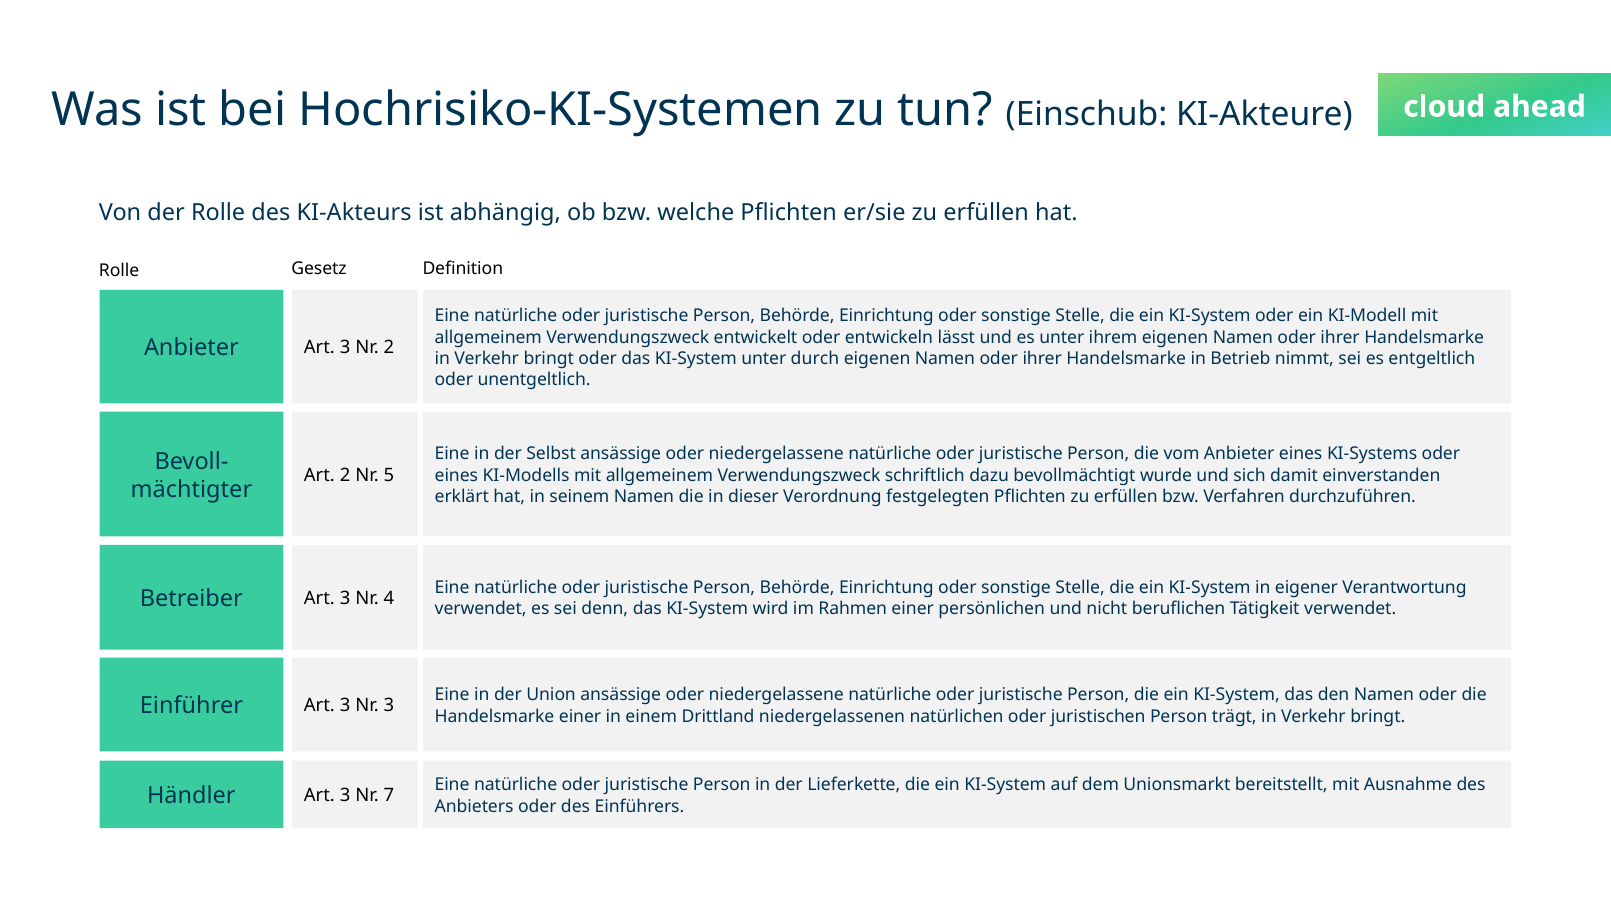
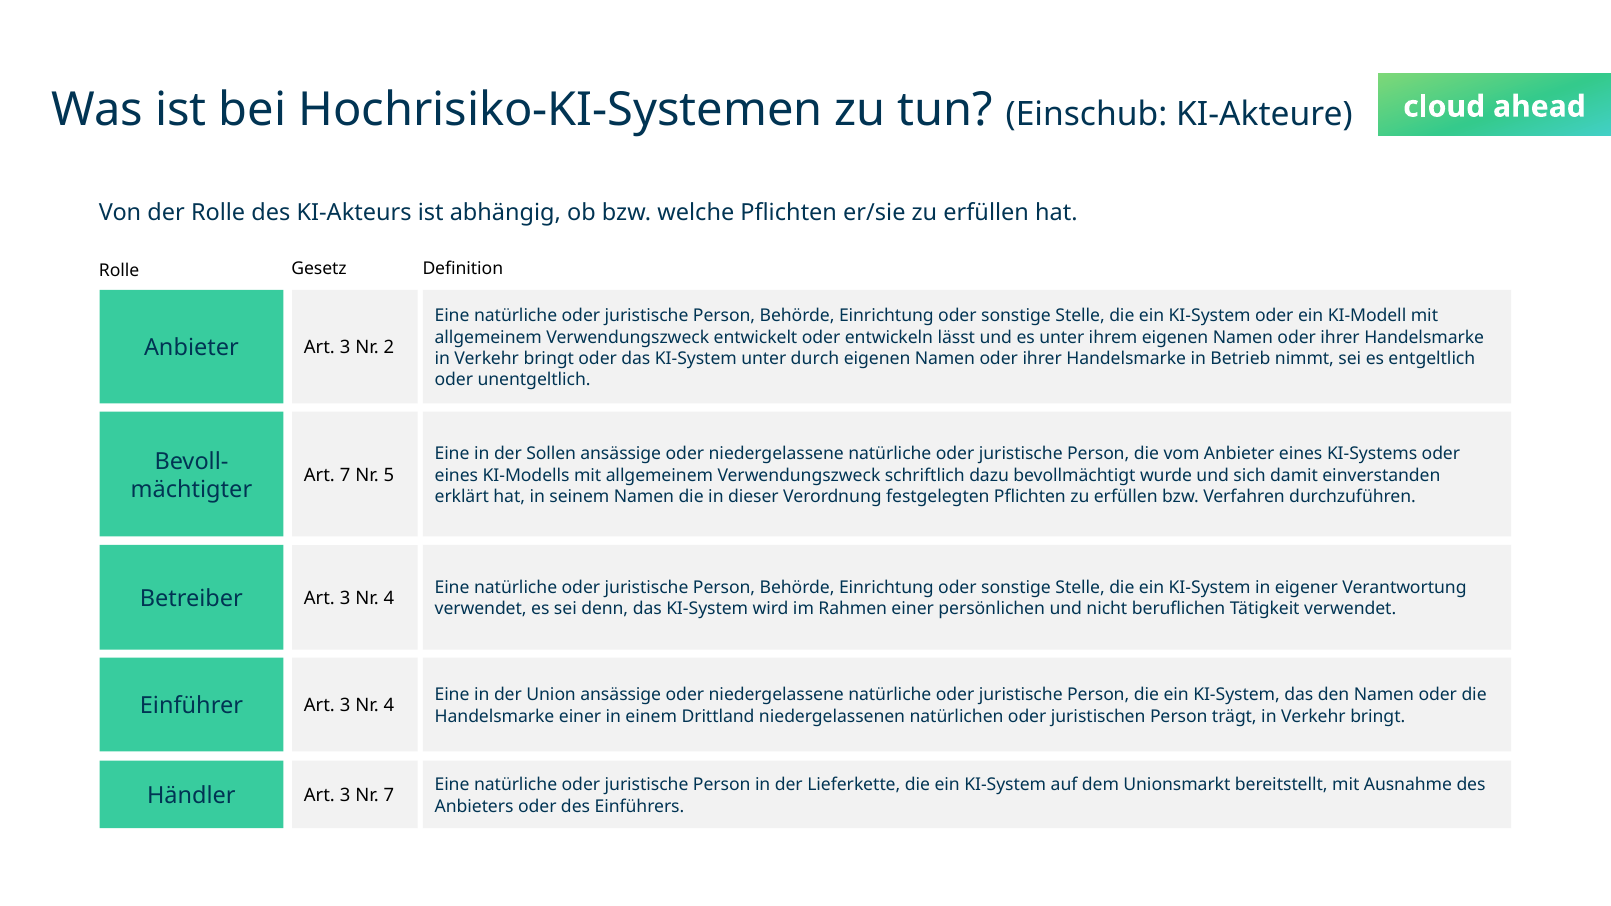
Selbst: Selbst -> Sollen
Art 2: 2 -> 7
3 at (389, 706): 3 -> 4
